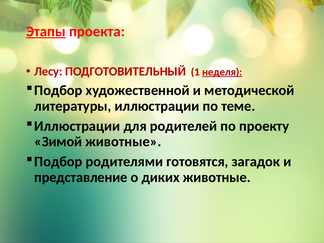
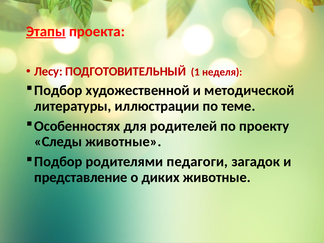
неделя underline: present -> none
Иллюстрации at (77, 126): Иллюстрации -> Особенностях
Зимой: Зимой -> Следы
готовятся: готовятся -> педагоги
